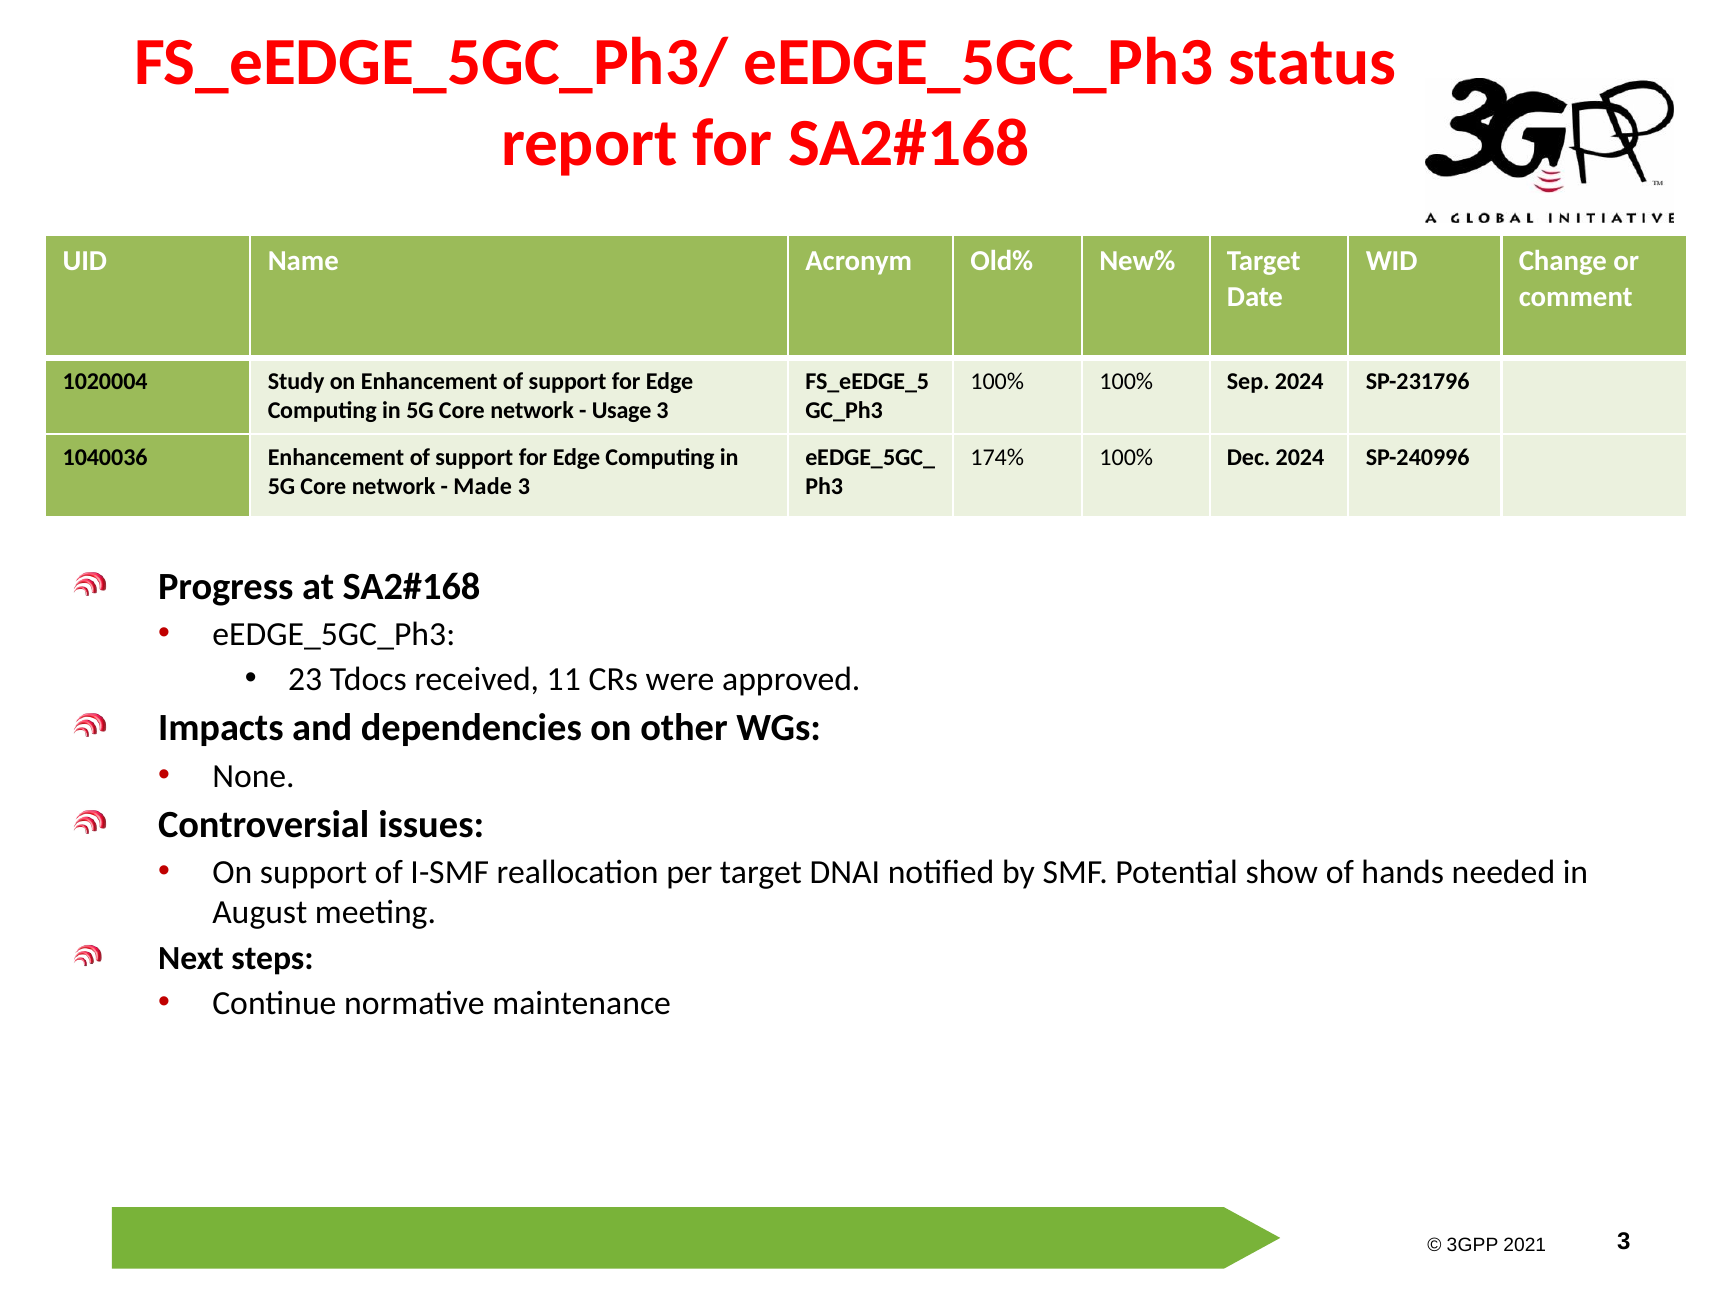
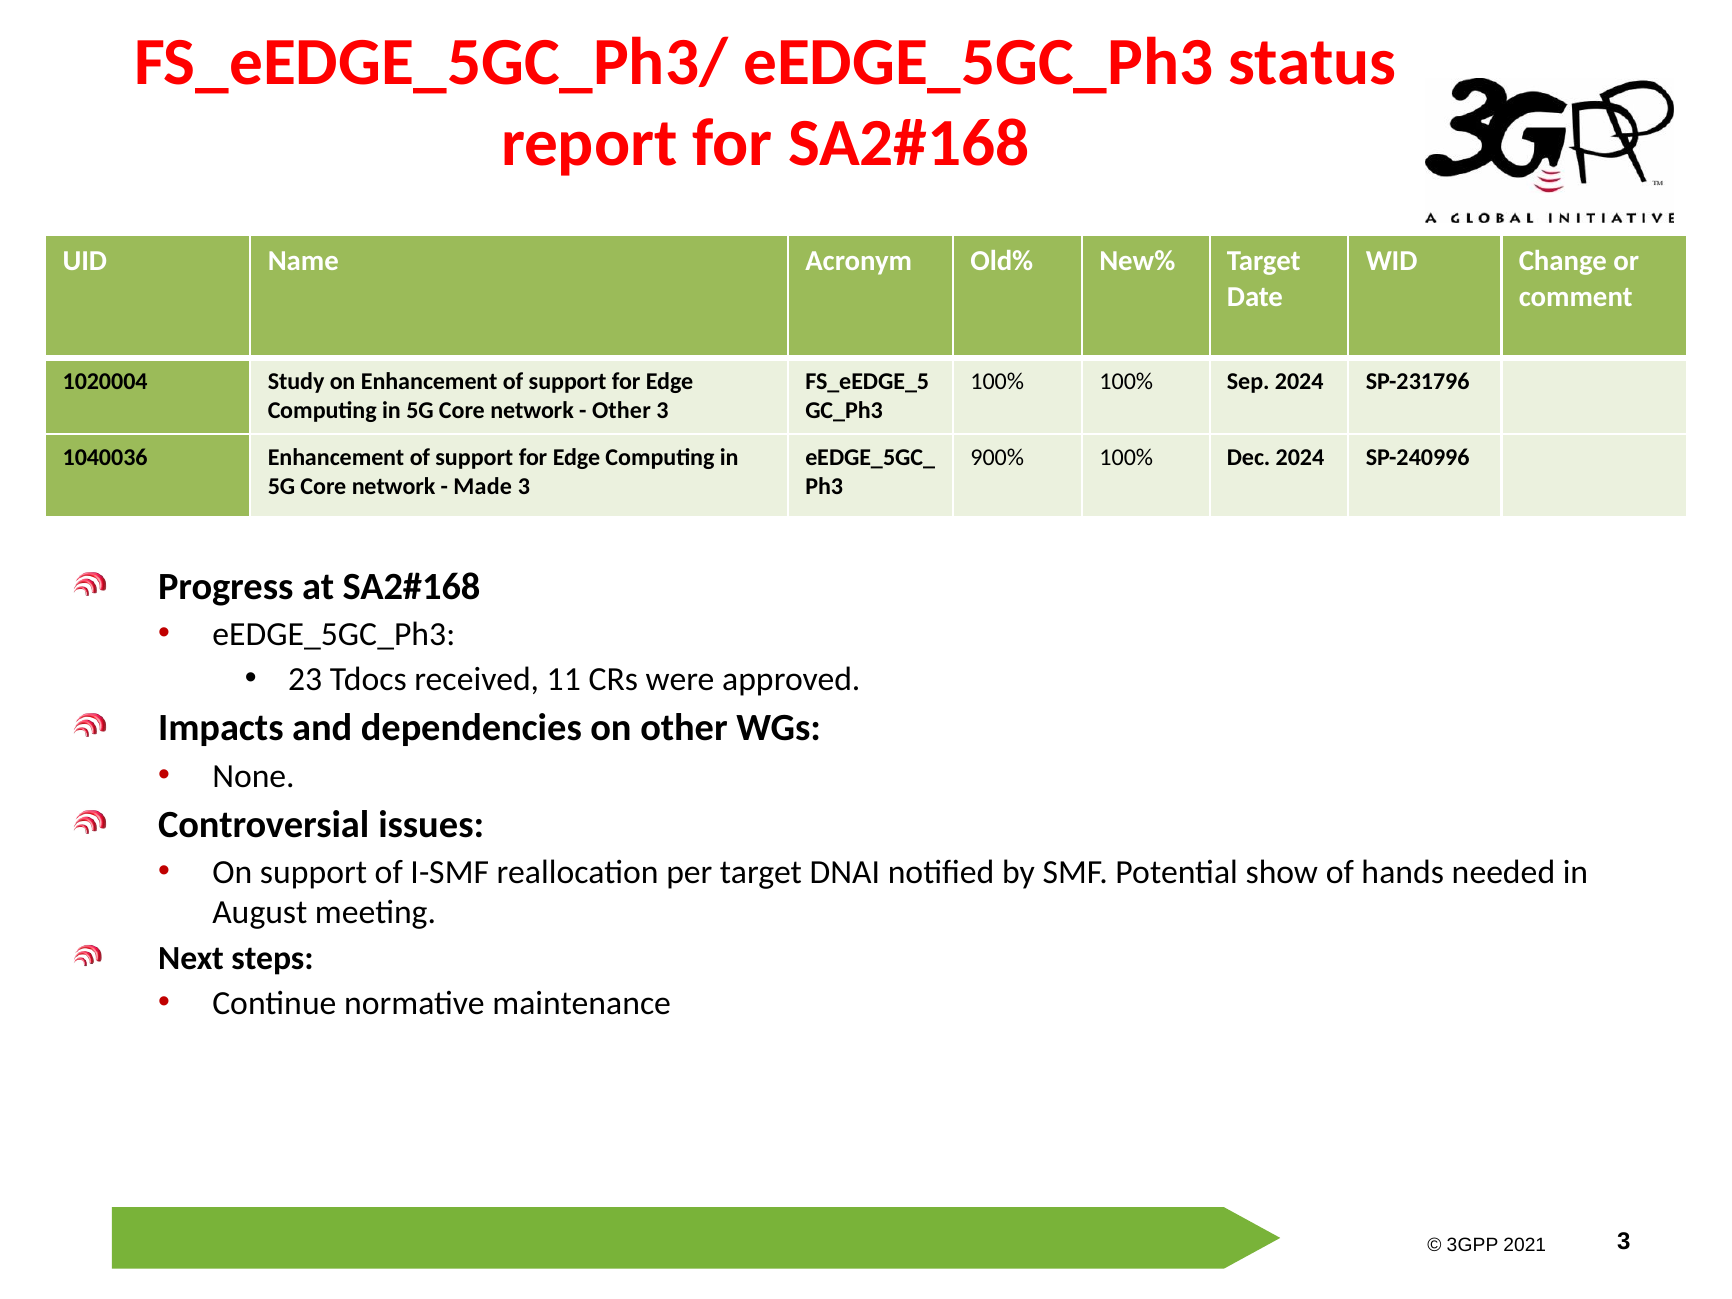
Usage at (622, 411): Usage -> Other
174%: 174% -> 900%
